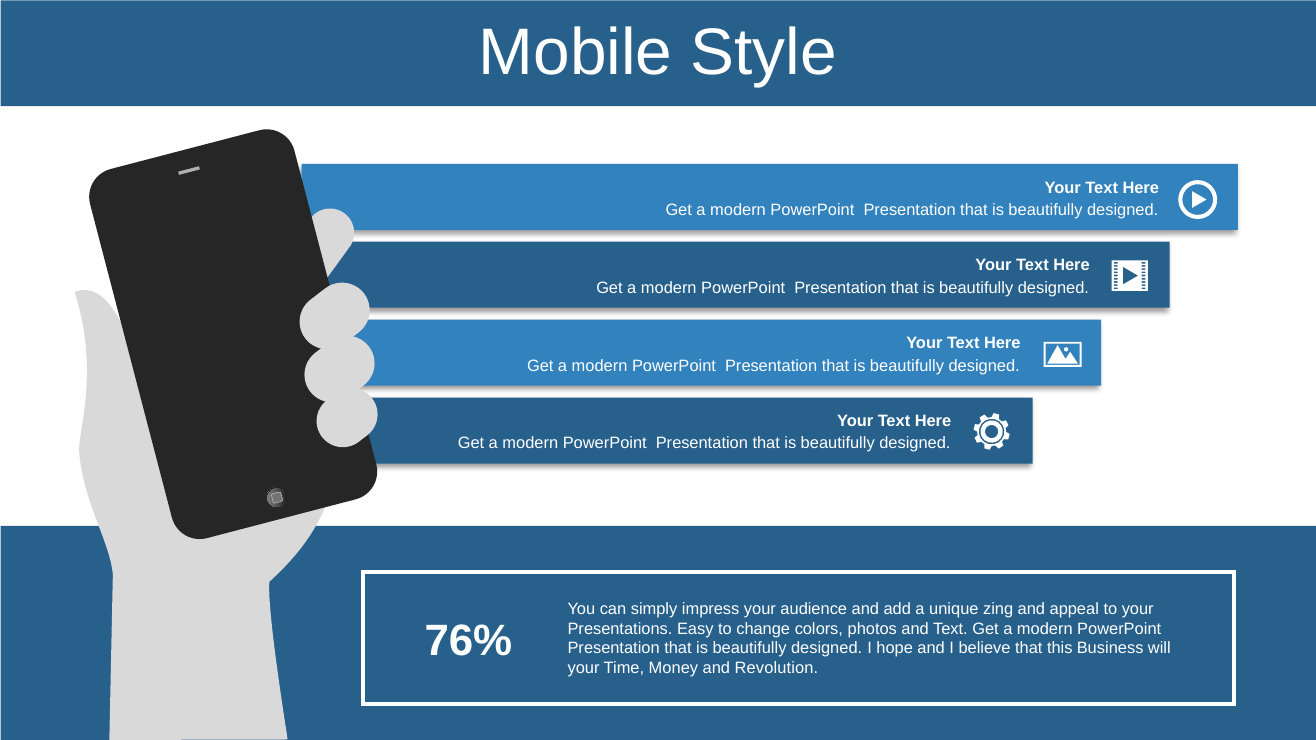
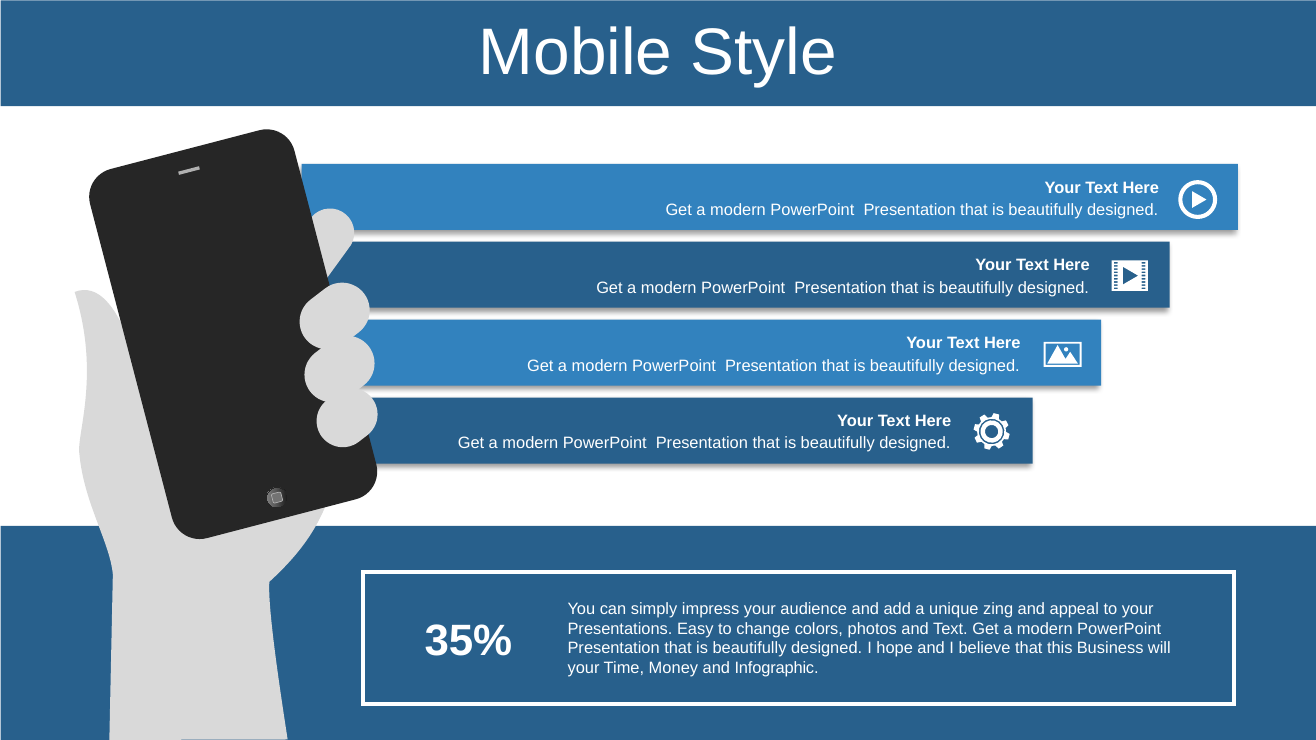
76%: 76% -> 35%
Revolution: Revolution -> Infographic
